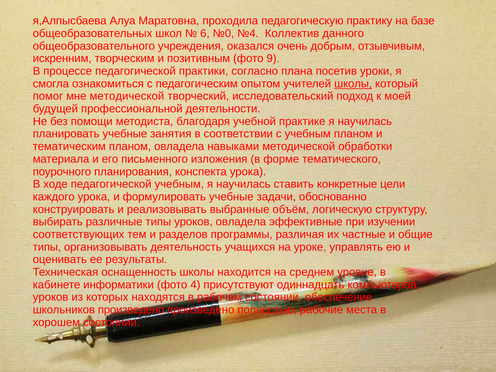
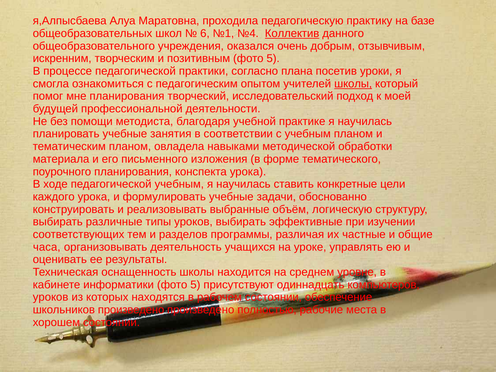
№0: №0 -> №1
Коллектив underline: none -> present
позитивным фото 9: 9 -> 5
мне методической: методической -> планирования
уроков овладела: овладела -> выбирать
типы at (47, 247): типы -> часа
информатики фото 4: 4 -> 5
